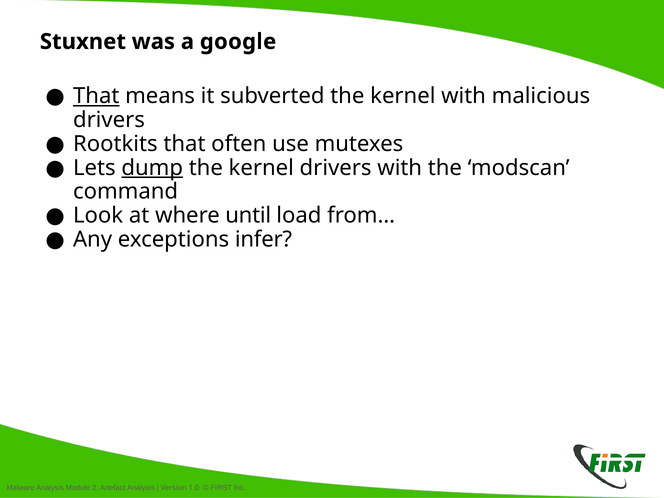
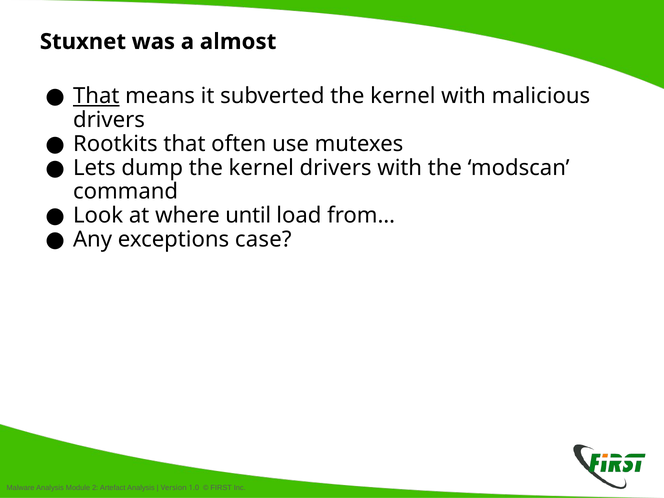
google: google -> almost
dump underline: present -> none
infer: infer -> case
